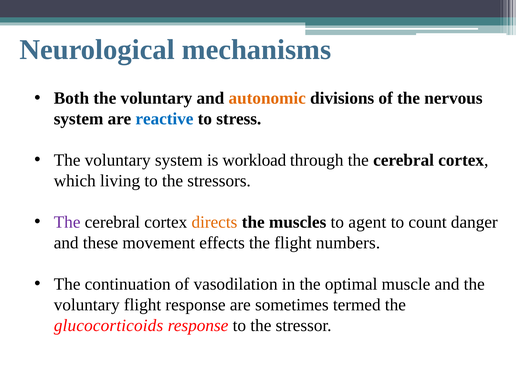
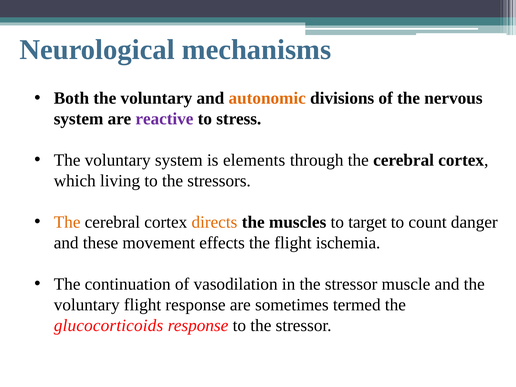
reactive colour: blue -> purple
workload: workload -> elements
The at (67, 222) colour: purple -> orange
agent: agent -> target
numbers: numbers -> ischemia
in the optimal: optimal -> stressor
